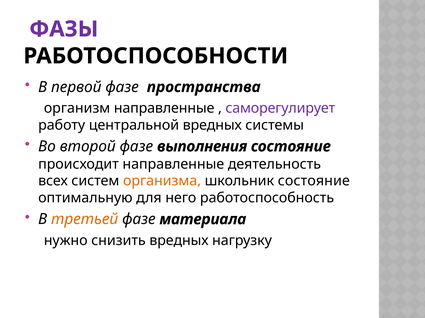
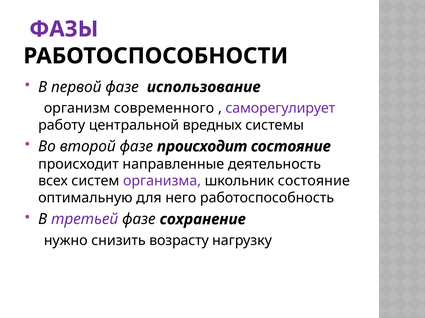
пространства: пространства -> использование
организм направленные: направленные -> современного
фазе выполнения: выполнения -> происходит
организма colour: orange -> purple
третьей colour: orange -> purple
материала: материала -> сохранение
снизить вредных: вредных -> возрасту
